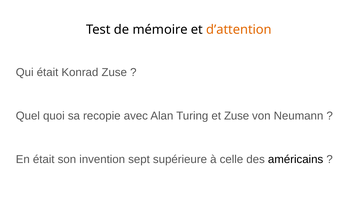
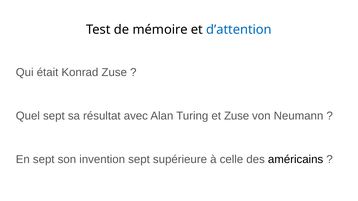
d’attention colour: orange -> blue
Quel quoi: quoi -> sept
recopie: recopie -> résultat
En était: était -> sept
